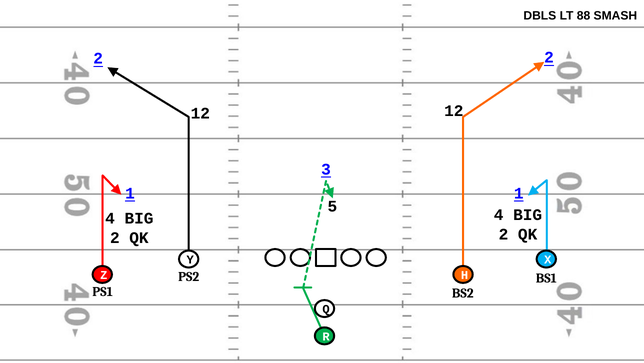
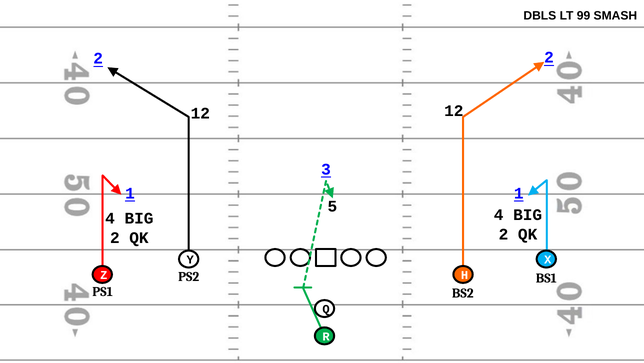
88: 88 -> 99
